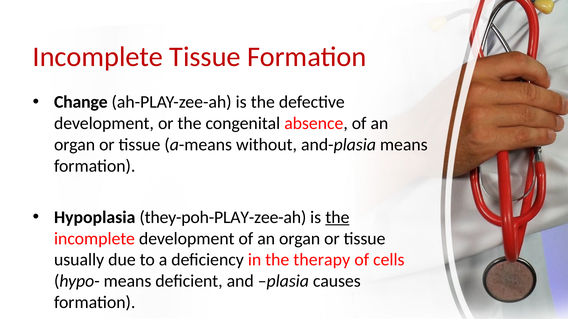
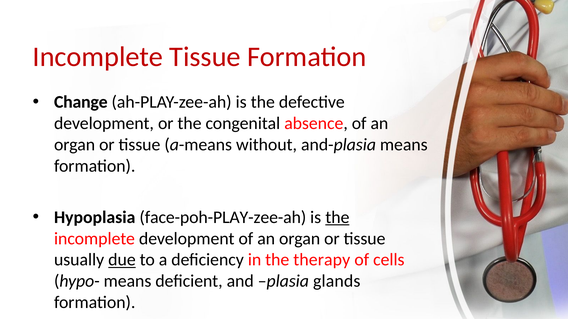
they-poh-PLAY-zee-ah: they-poh-PLAY-zee-ah -> face-poh-PLAY-zee-ah
due underline: none -> present
causes: causes -> glands
